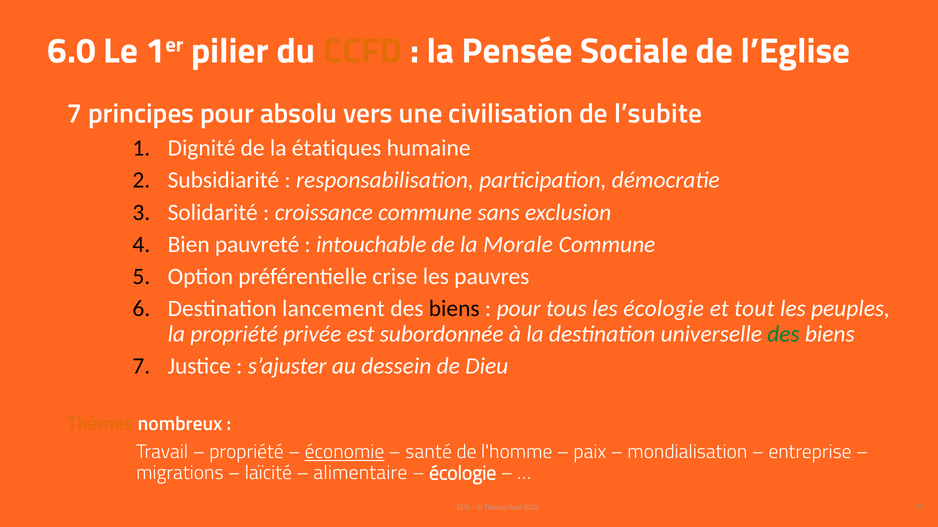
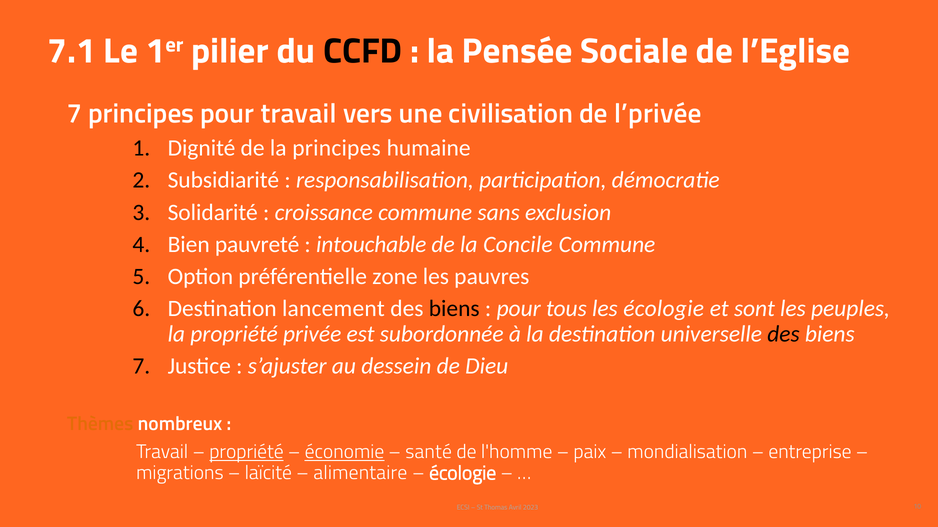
6.0: 6.0 -> 7.1
CCFD colour: orange -> black
pour absolu: absolu -> travail
l’subite: l’subite -> l’privée
la étatiques: étatiques -> principes
Morale: Morale -> Concile
crise: crise -> zone
tout: tout -> sont
des at (783, 334) colour: green -> black
propriété at (246, 452) underline: none -> present
